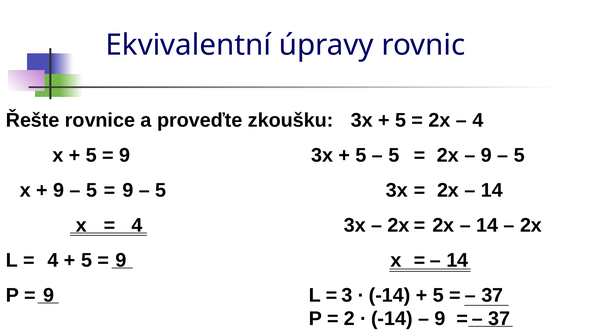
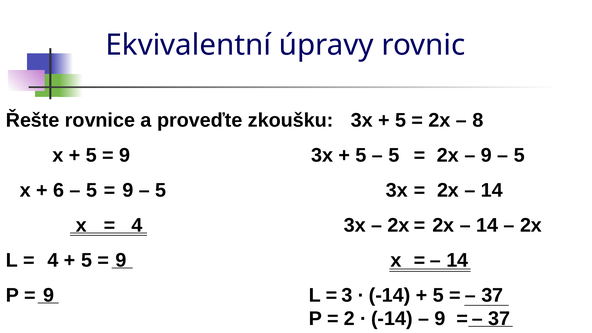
4 at (478, 120): 4 -> 8
9 at (59, 190): 9 -> 6
